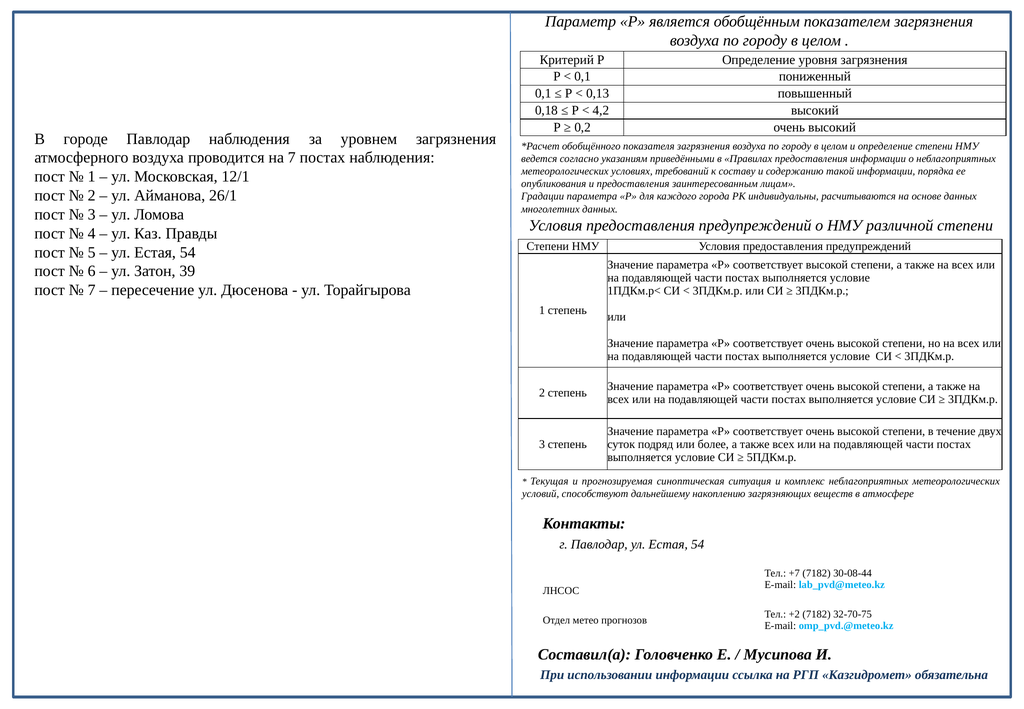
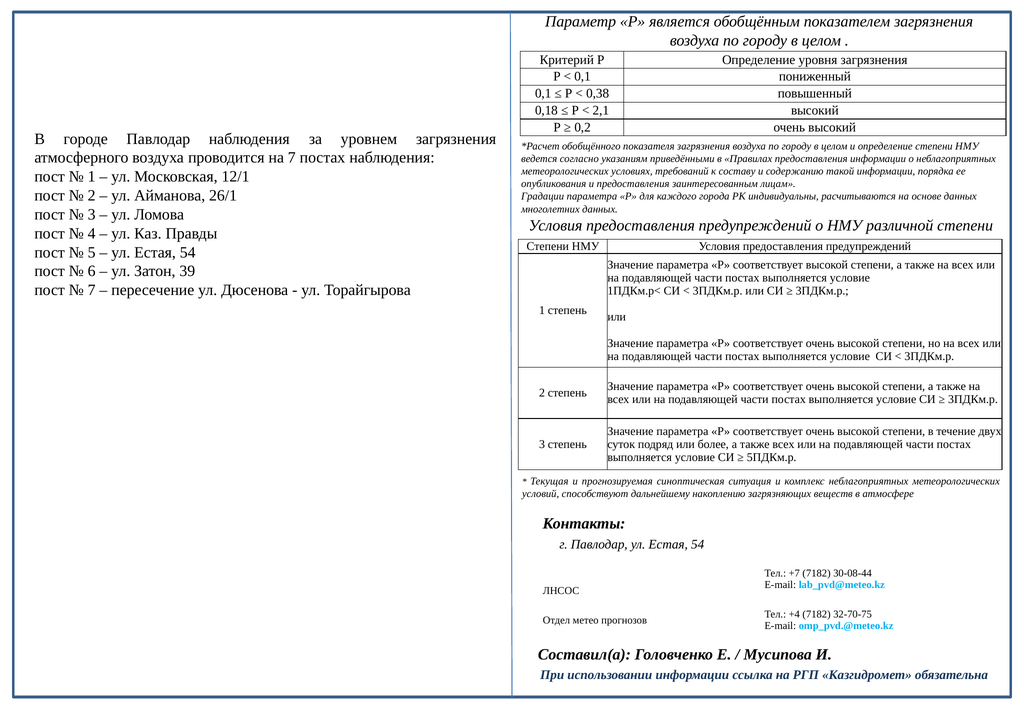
0,13: 0,13 -> 0,38
4,2: 4,2 -> 2,1
+2: +2 -> +4
